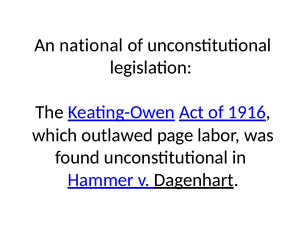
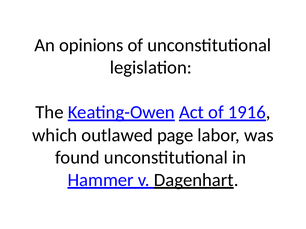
national: national -> opinions
